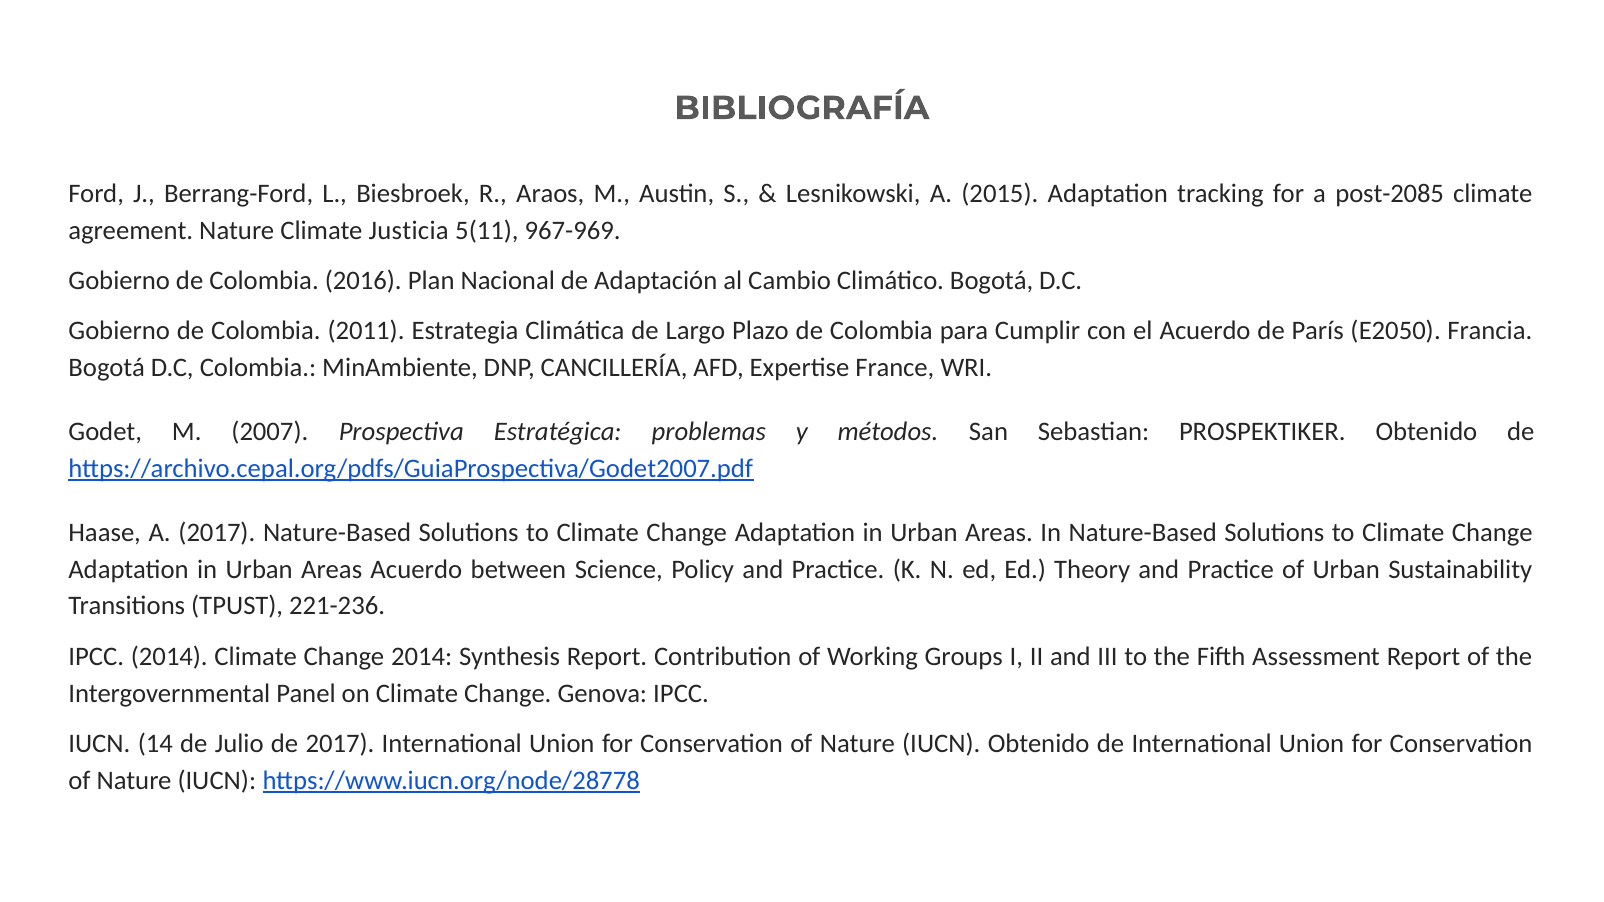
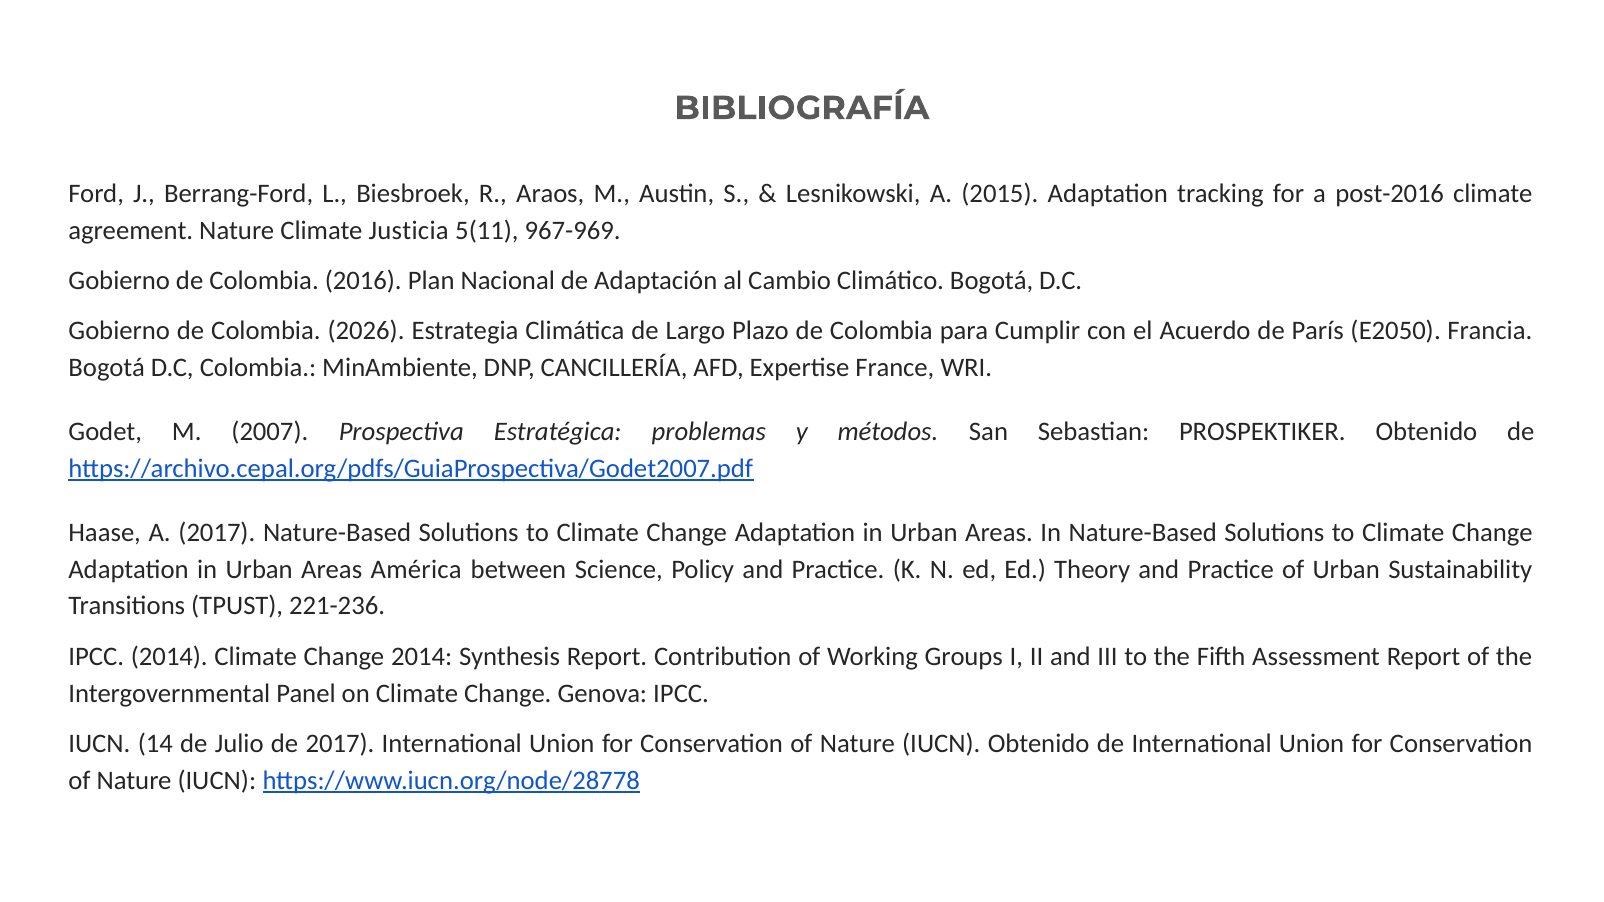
post-2085: post-2085 -> post-2016
2011: 2011 -> 2026
Areas Acuerdo: Acuerdo -> América
